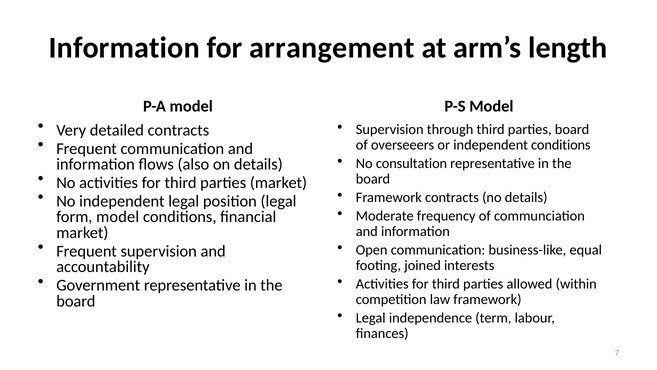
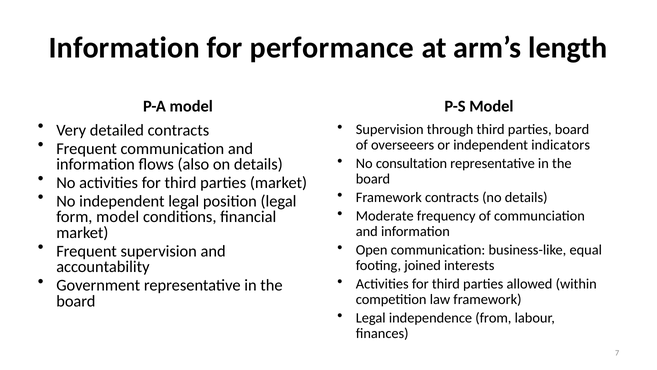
arrangement: arrangement -> performance
independent conditions: conditions -> indicators
term: term -> from
